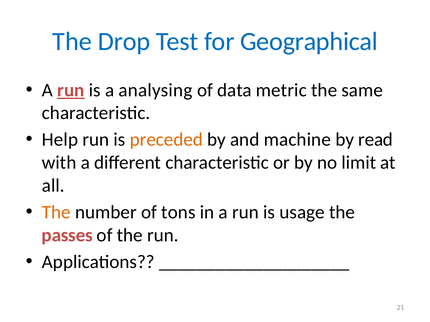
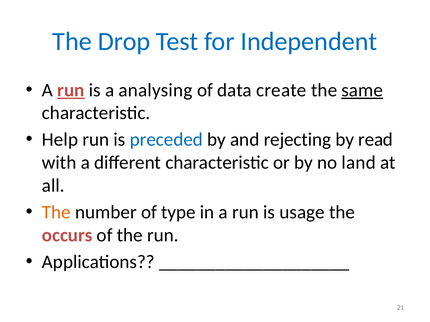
Geographical: Geographical -> Independent
metric: metric -> create
same underline: none -> present
preceded colour: orange -> blue
machine: machine -> rejecting
limit: limit -> land
tons: tons -> type
passes: passes -> occurs
